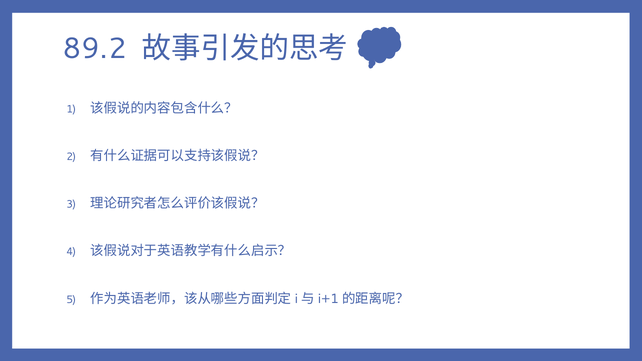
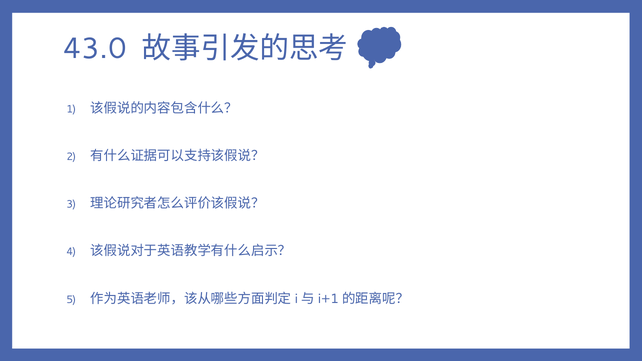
89.2: 89.2 -> 43.0
